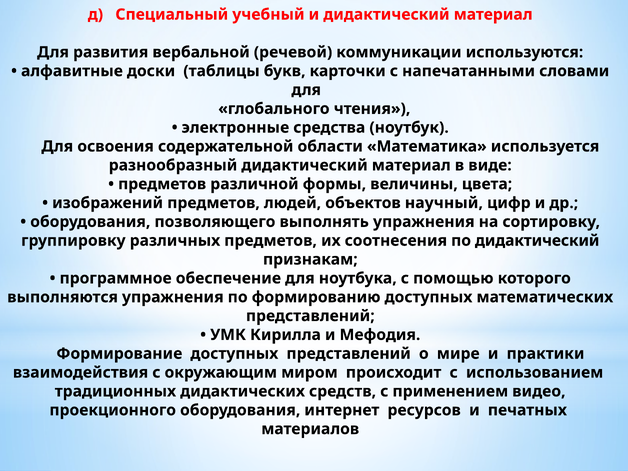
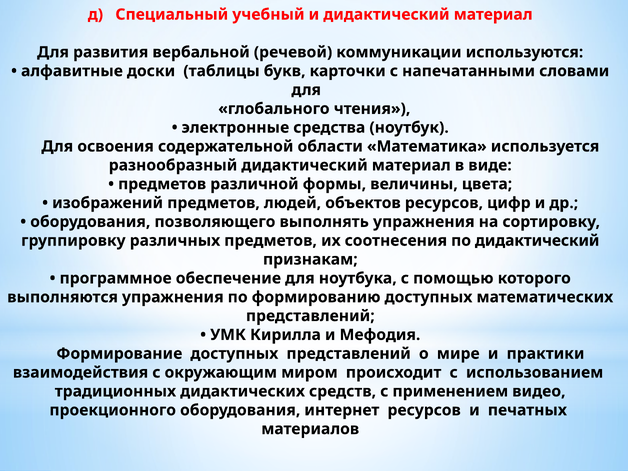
объектов научный: научный -> ресурсов
